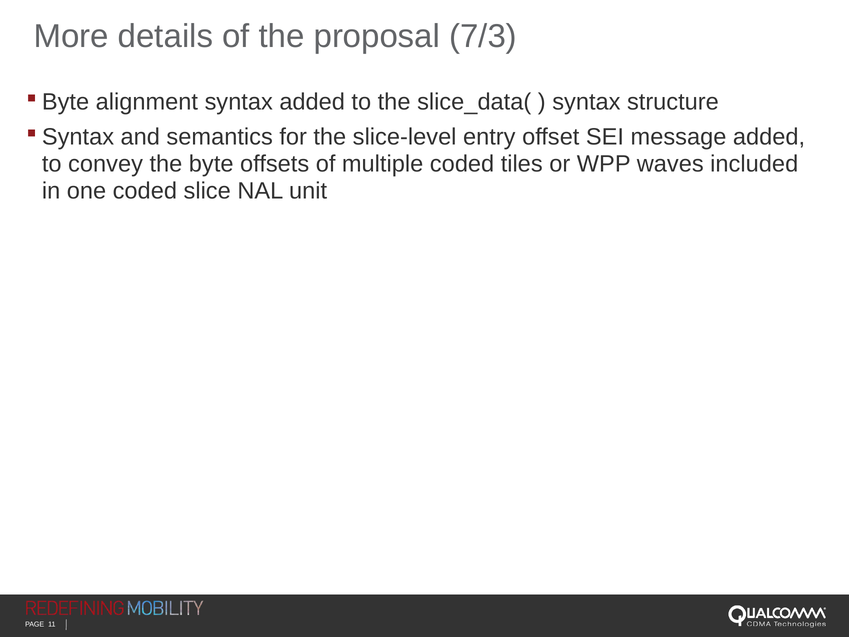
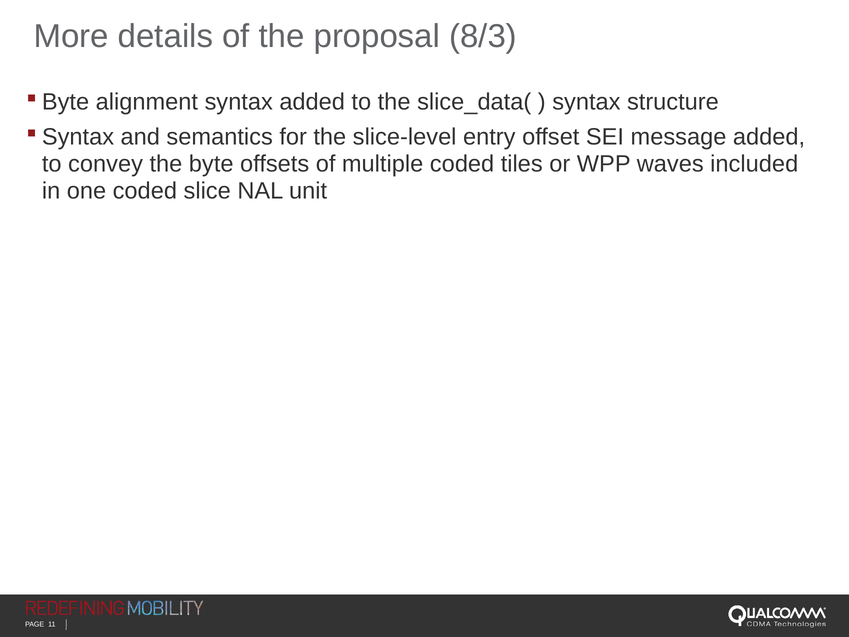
7/3: 7/3 -> 8/3
